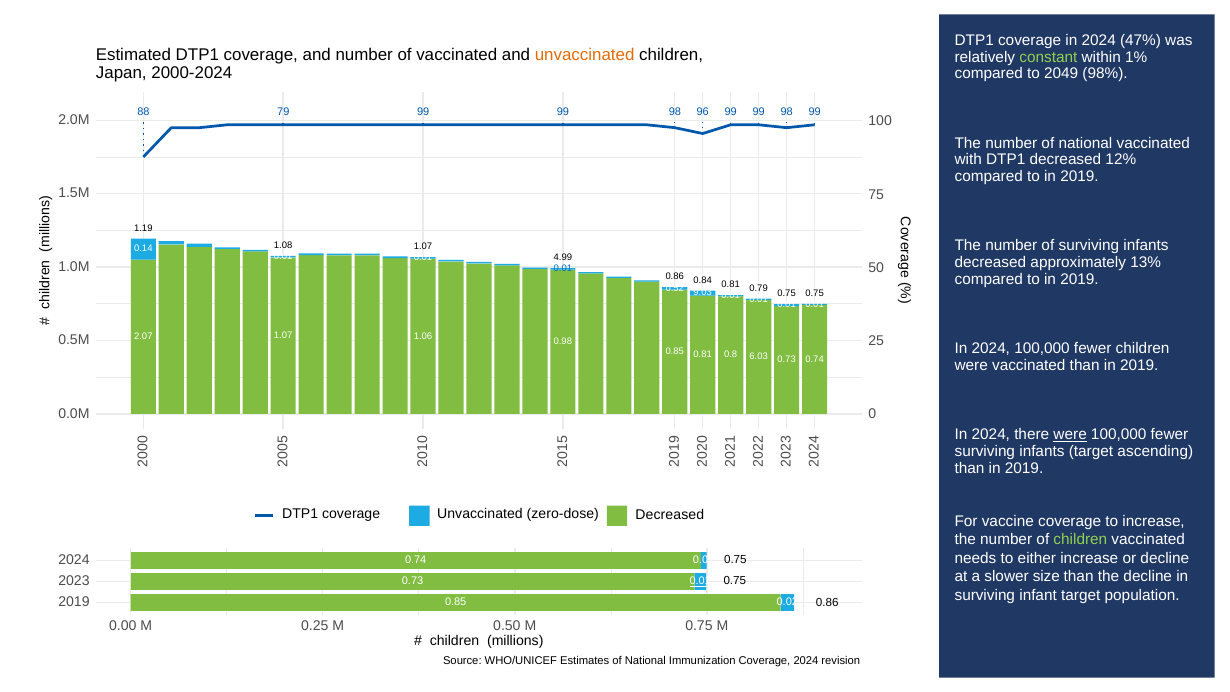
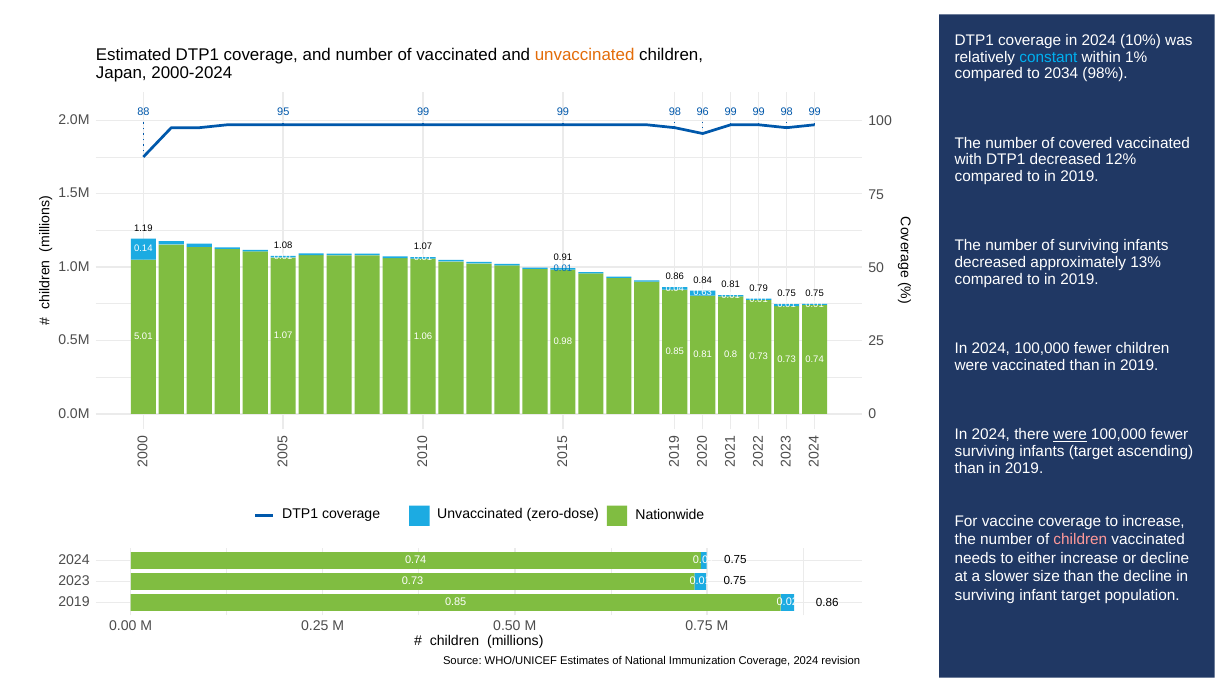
47%: 47% -> 10%
constant colour: light green -> light blue
2049: 2049 -> 2034
79: 79 -> 95
number of national: national -> covered
4.99: 4.99 -> 0.91
0.52: 0.52 -> 0.04
9.03: 9.03 -> 0.63
2.07: 2.07 -> 5.01
6.03 at (759, 356): 6.03 -> 0.73
zero-dose Decreased: Decreased -> Nationwide
children at (1080, 540) colour: light green -> pink
0.01 at (700, 581) underline: present -> none
